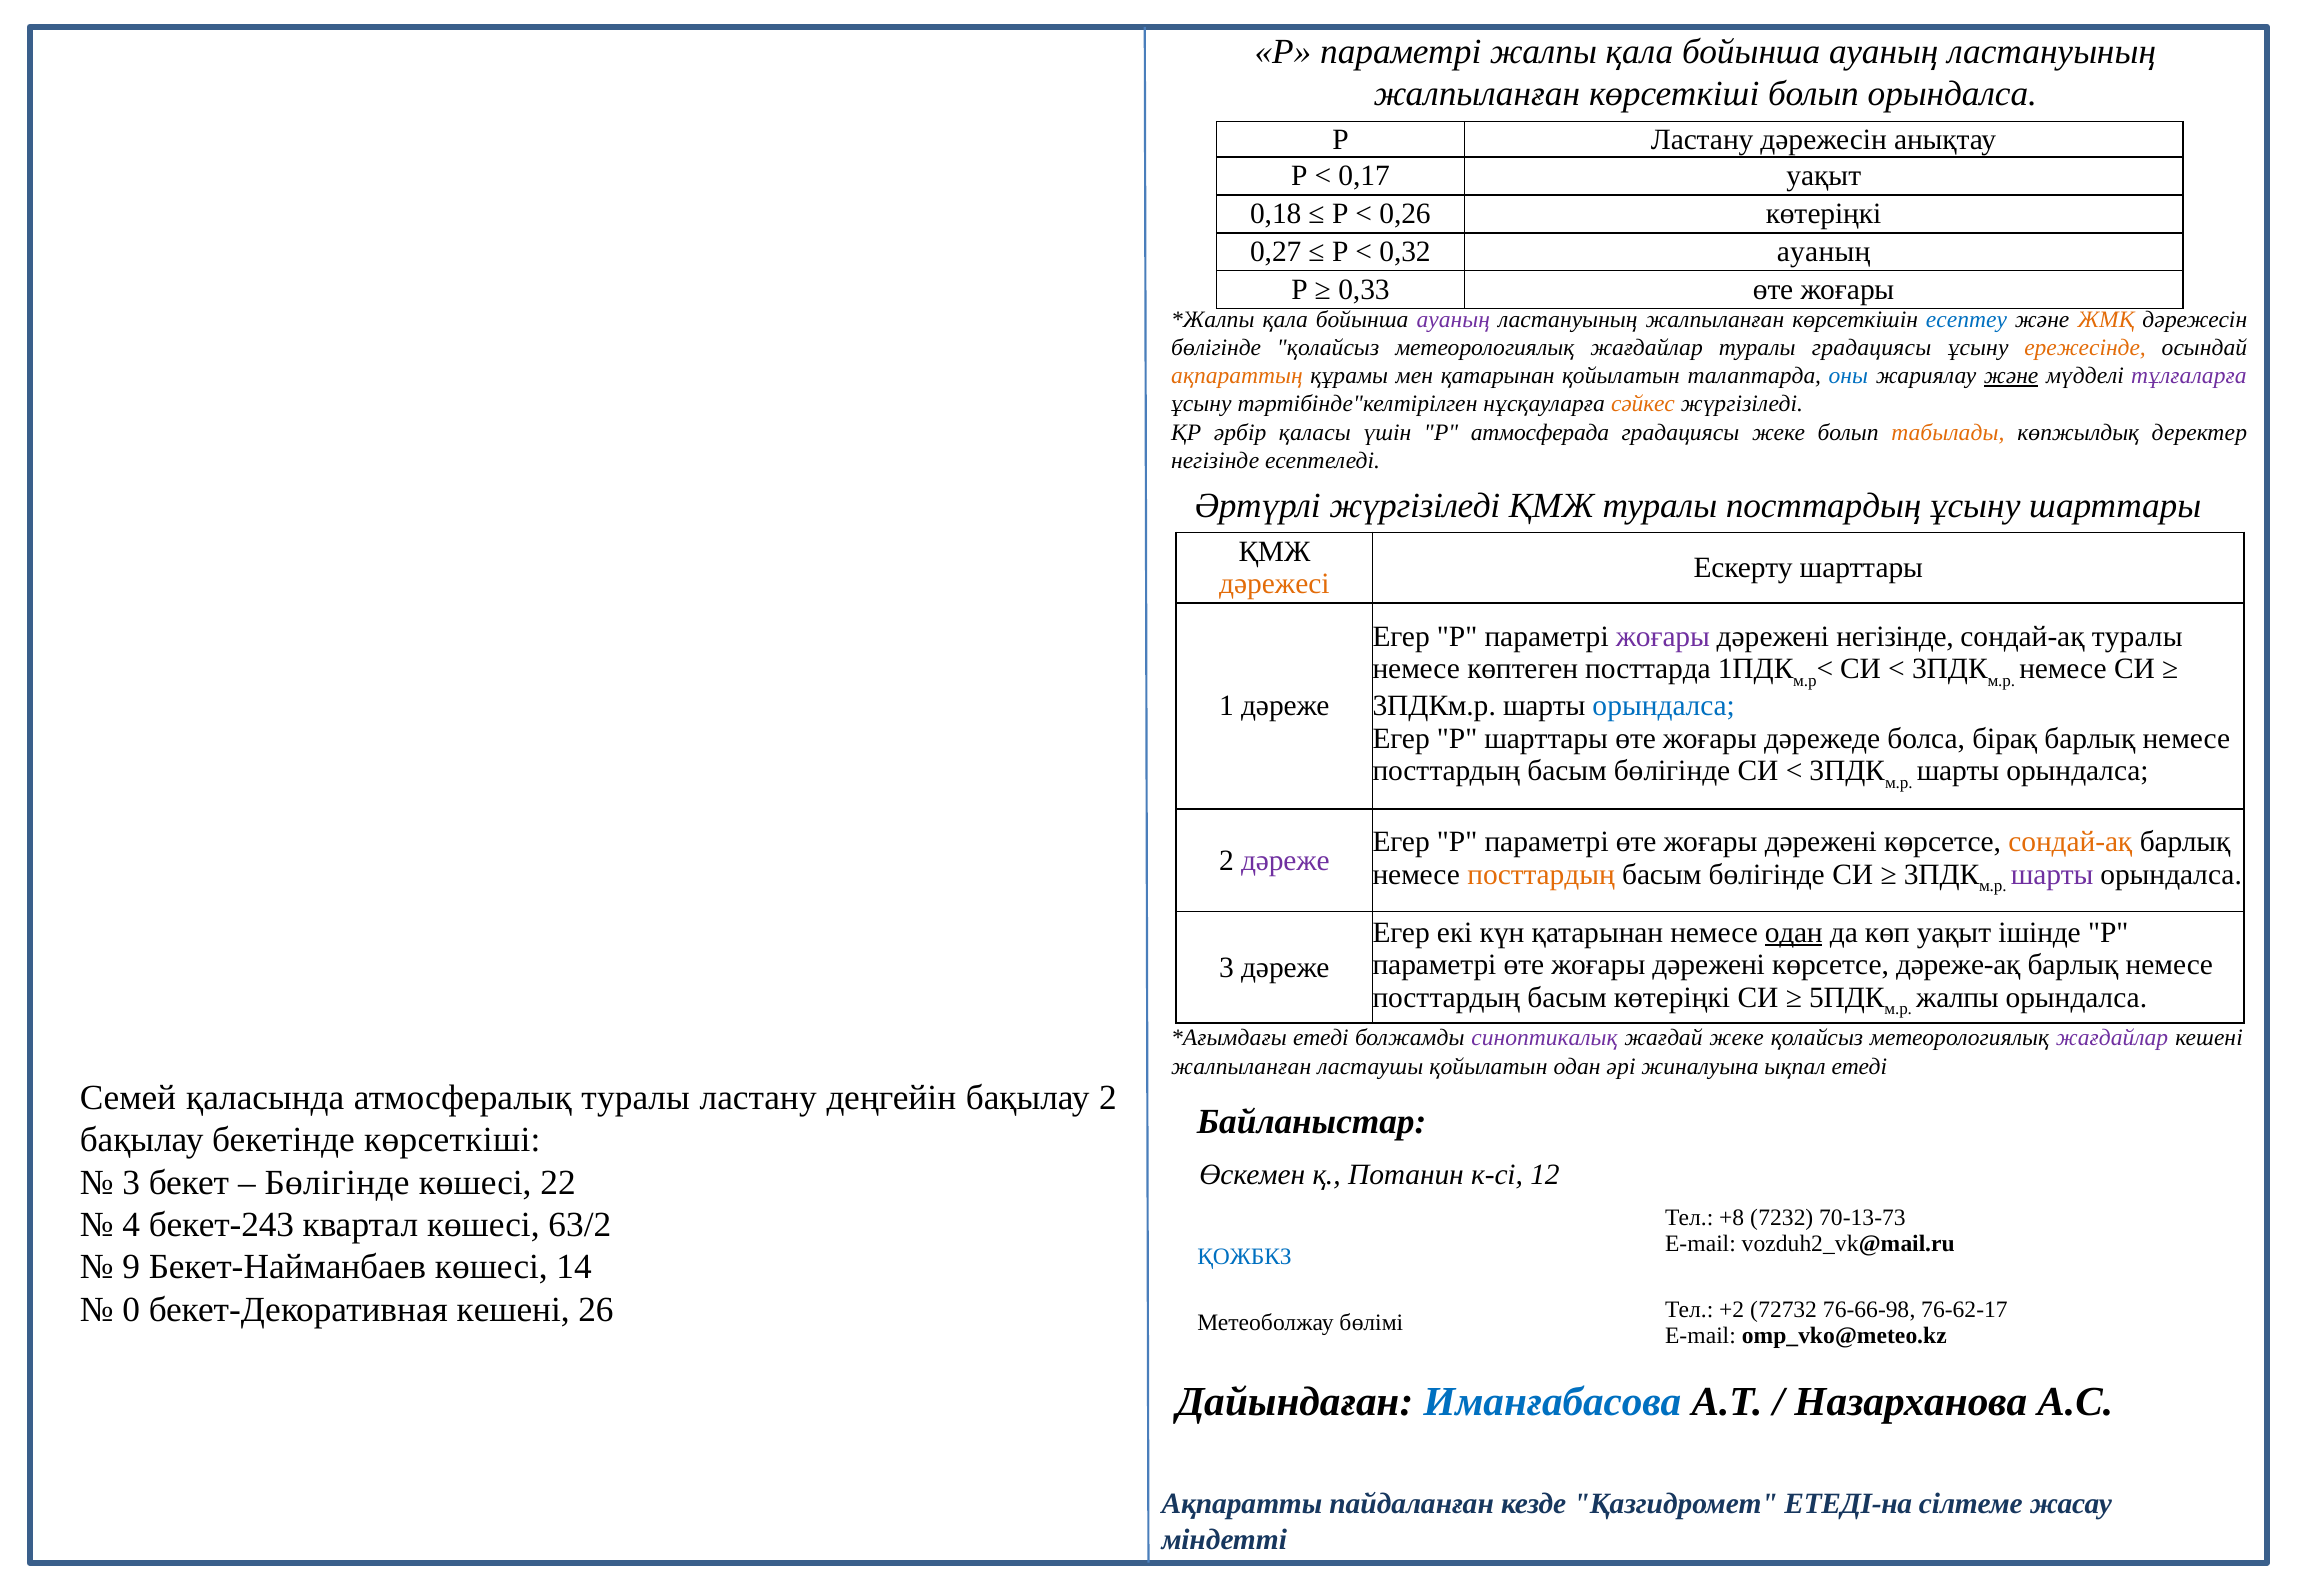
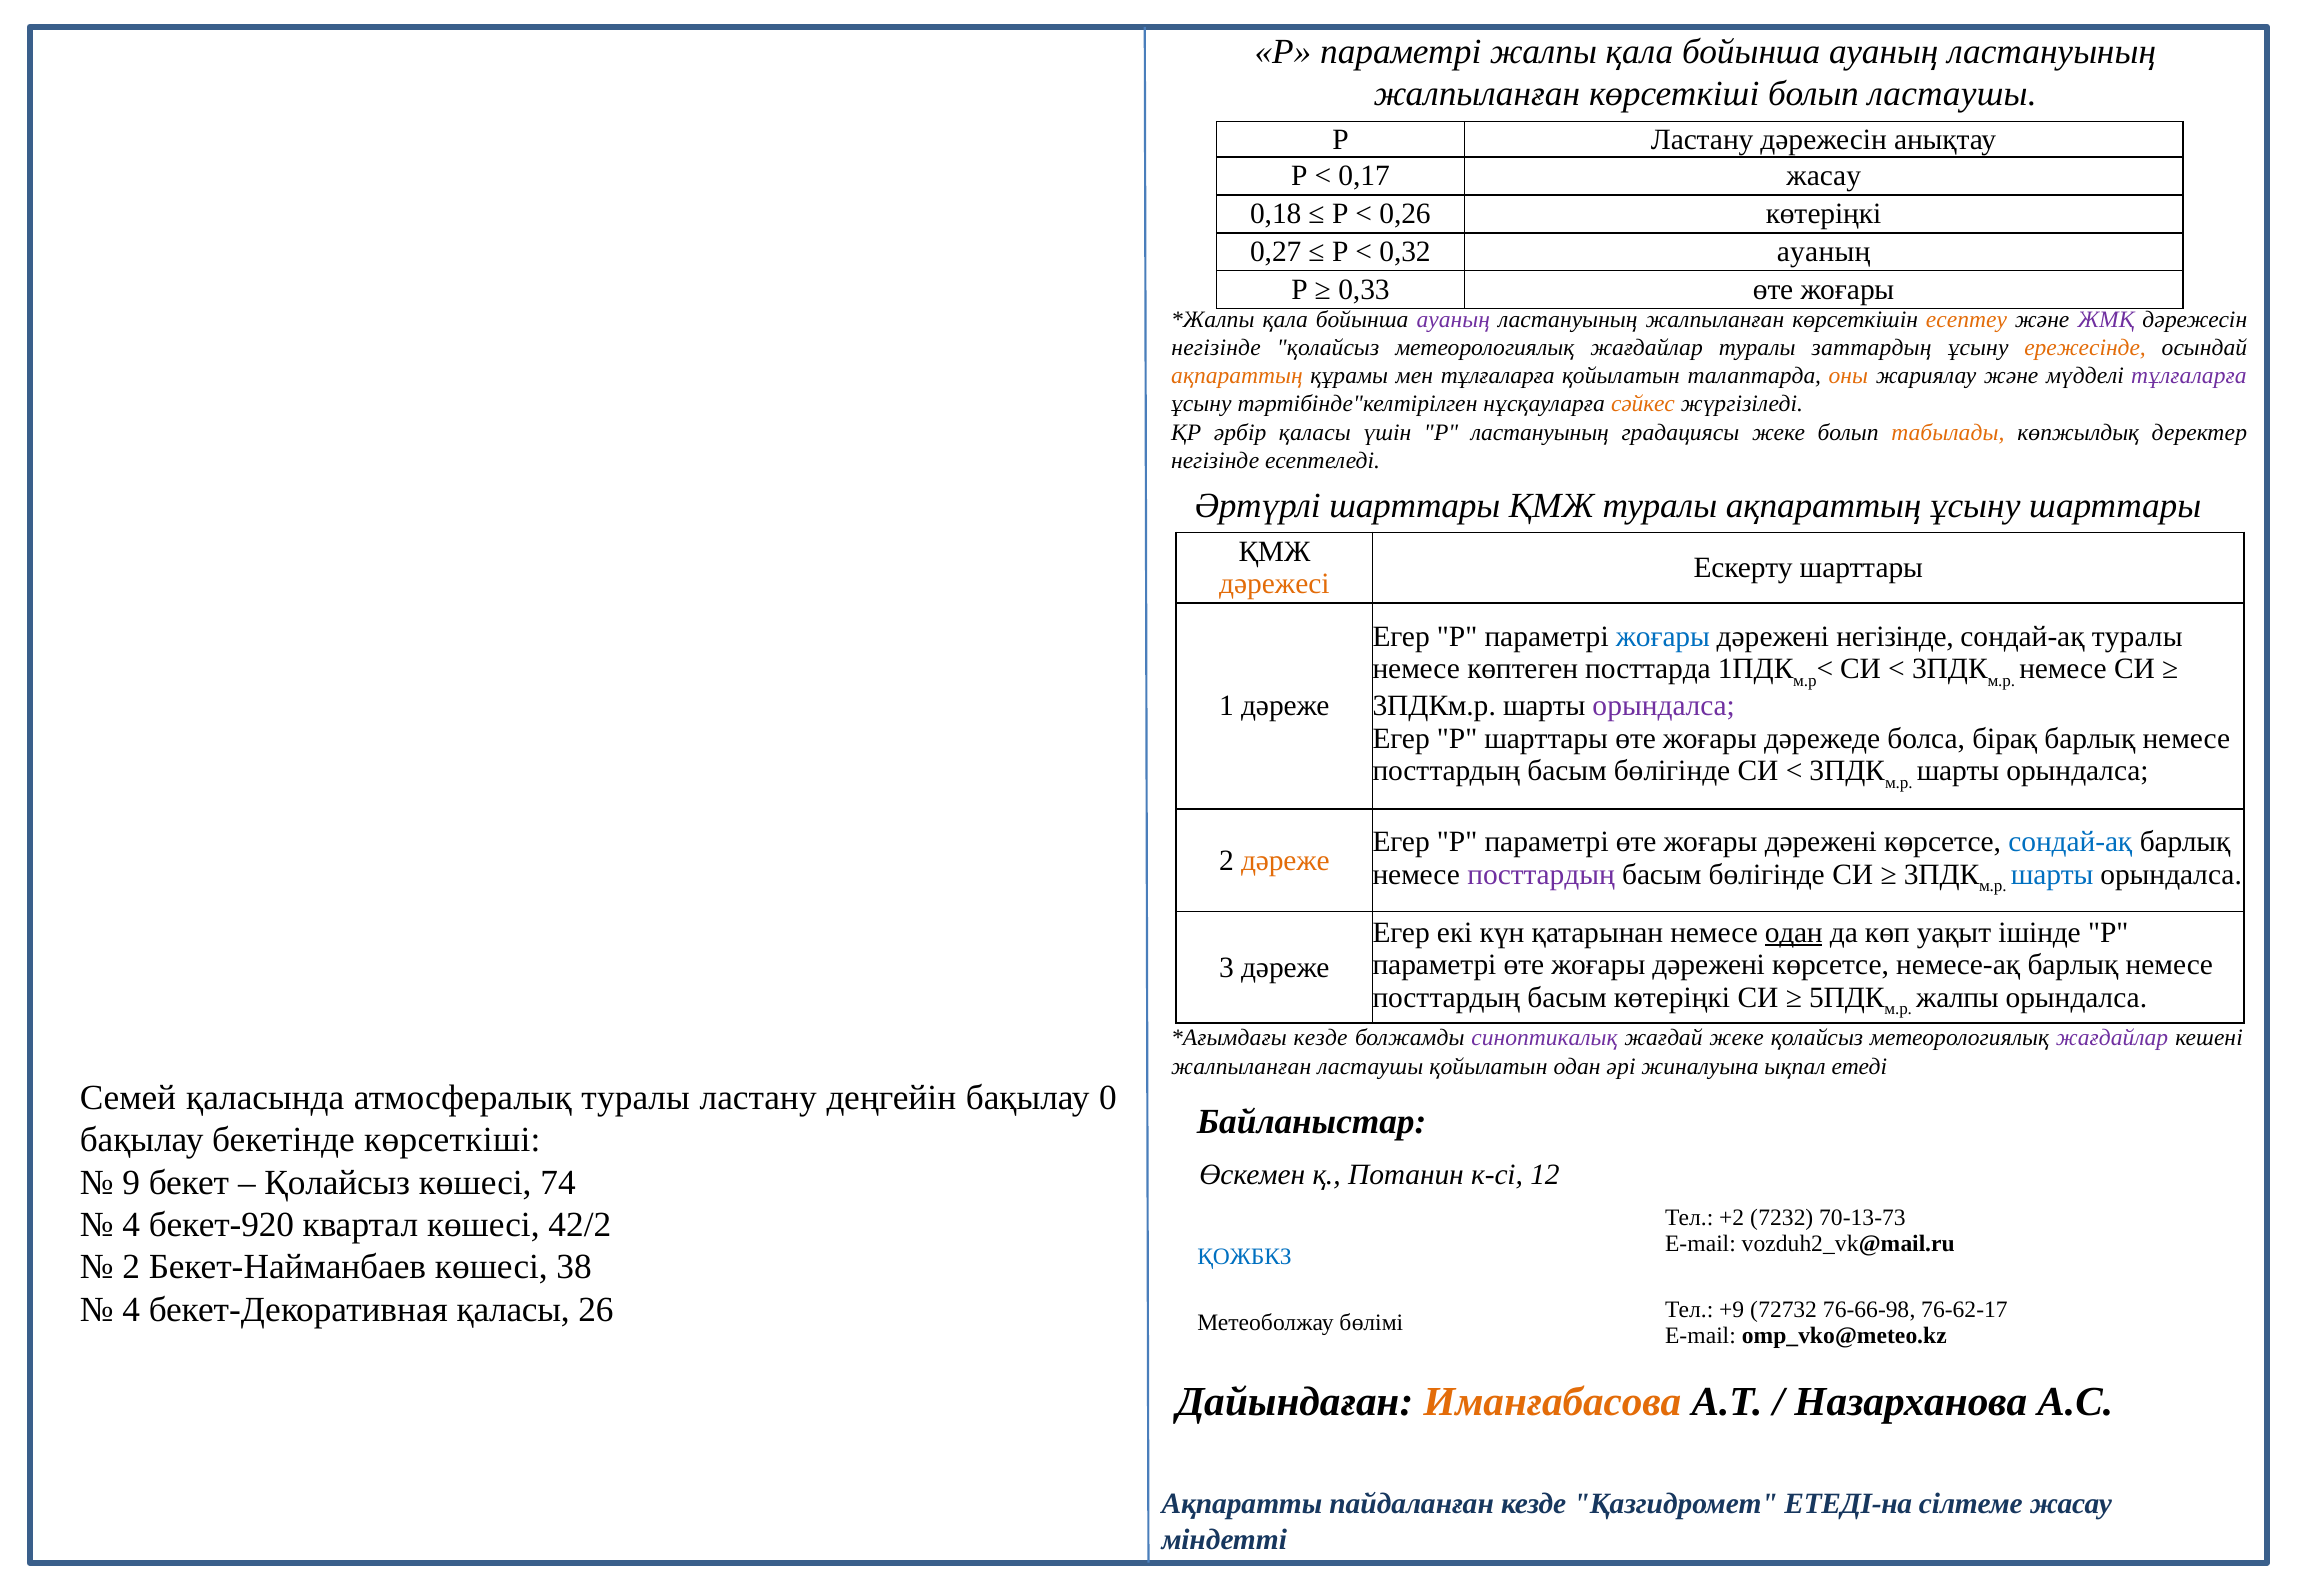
болып орындалса: орындалса -> ластаушы
0,17 уақыт: уақыт -> жасау
есептеу colour: blue -> orange
ЖМҚ colour: orange -> purple
бөлігінде at (1216, 348): бөлігінде -> негізінде
туралы градациясы: градациясы -> заттардың
мен қатарынан: қатарынан -> тұлғаларға
оны colour: blue -> orange
және at (2011, 376) underline: present -> none
Р атмосферада: атмосферада -> ластануының
Әртүрлі жүргізіледі: жүргізіледі -> шарттары
туралы посттардың: посттардың -> ақпараттың
жоғары at (1663, 637) colour: purple -> blue
орындалса at (1664, 706) colour: blue -> purple
сондай-ақ at (2070, 842) colour: orange -> blue
дәреже at (1285, 861) colour: purple -> orange
посттардың at (1541, 874) colour: orange -> purple
шарты at (2052, 874) colour: purple -> blue
дәреже-ақ: дәреже-ақ -> немесе-ақ
етеді at (1321, 1038): етеді -> кезде
бақылау 2: 2 -> 0
3 at (131, 1183): 3 -> 9
Бөлігінде at (337, 1183): Бөлігінде -> Қолайсыз
22: 22 -> 74
+8: +8 -> +2
бекет-243: бекет-243 -> бекет-920
63/2: 63/2 -> 42/2
9 at (131, 1267): 9 -> 2
14: 14 -> 38
0 at (131, 1310): 0 -> 4
бекет-Декоративная кешені: кешені -> қаласы
+2: +2 -> +9
Иманғабасова colour: blue -> orange
